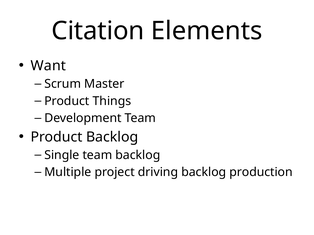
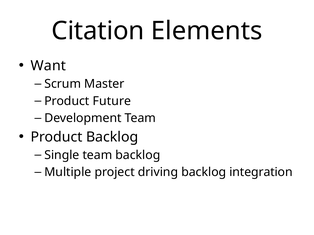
Things: Things -> Future
production: production -> integration
